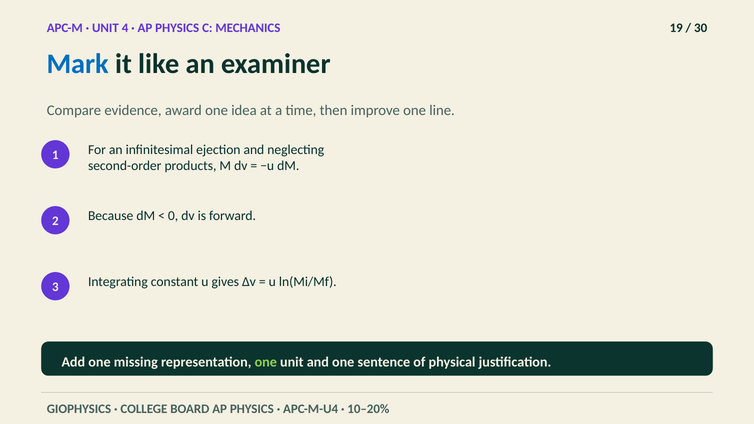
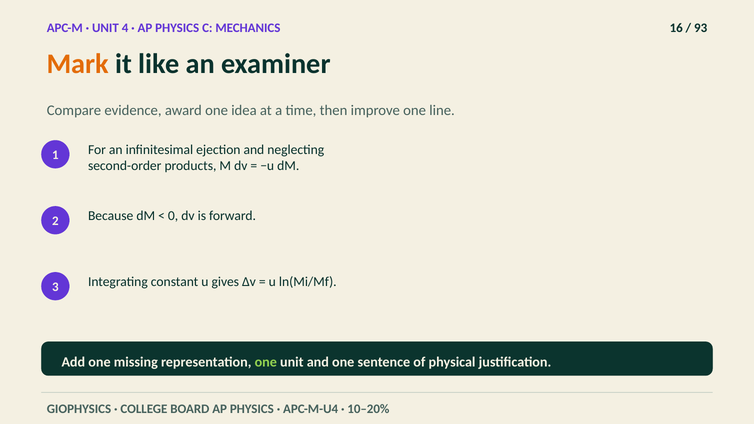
19: 19 -> 16
30: 30 -> 93
Mark colour: blue -> orange
